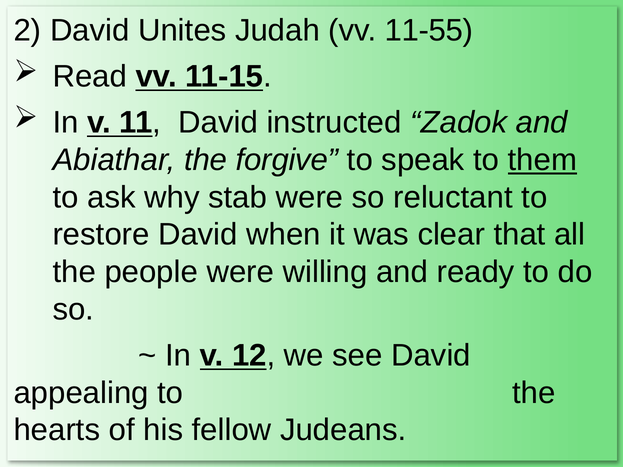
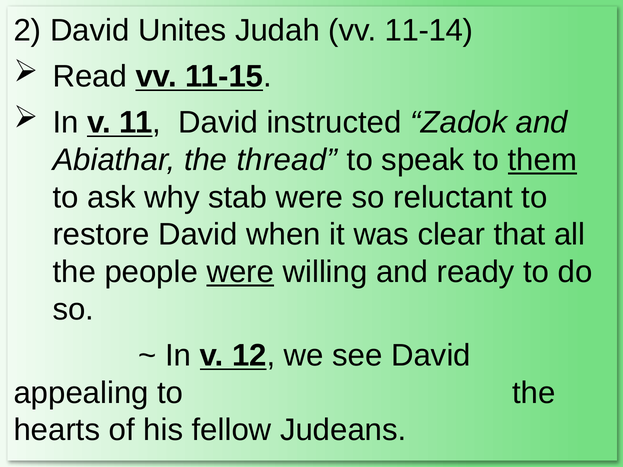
11-55: 11-55 -> 11-14
forgive: forgive -> thread
were at (240, 272) underline: none -> present
